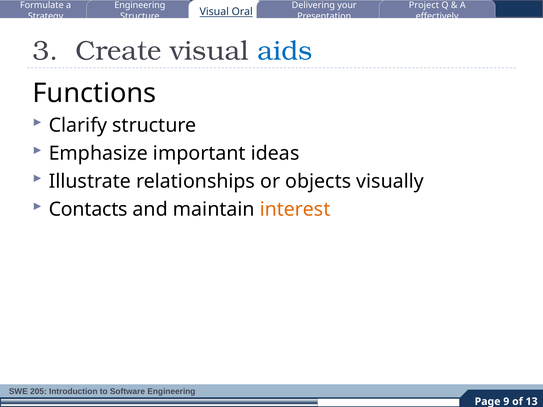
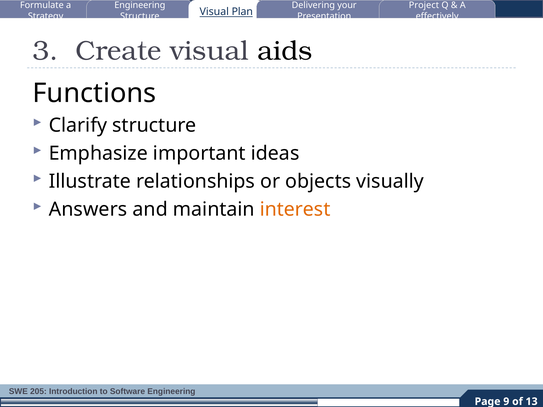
Oral: Oral -> Plan
aids colour: blue -> black
Contacts: Contacts -> Answers
